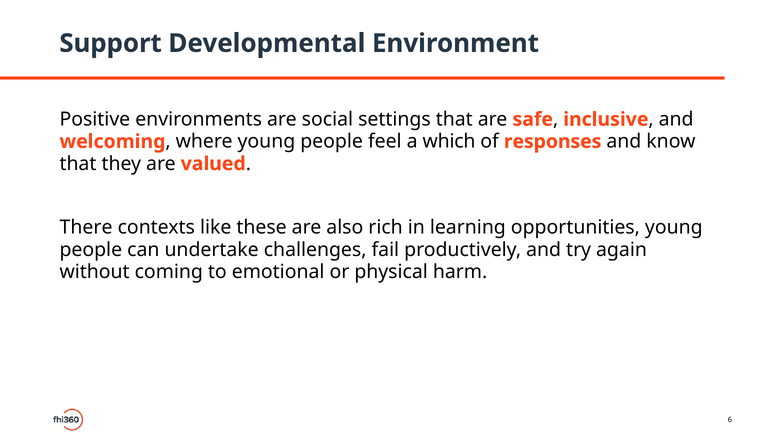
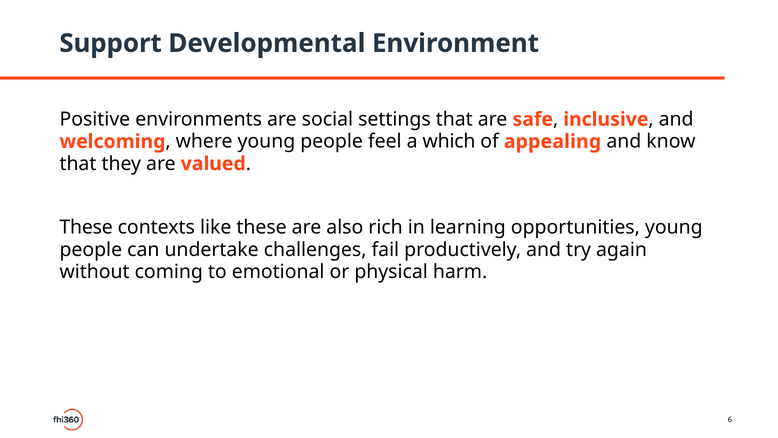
responses: responses -> appealing
There at (86, 227): There -> These
